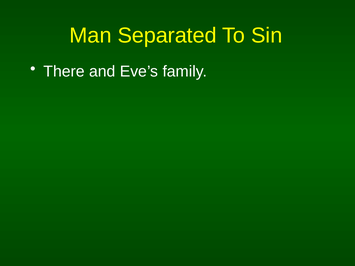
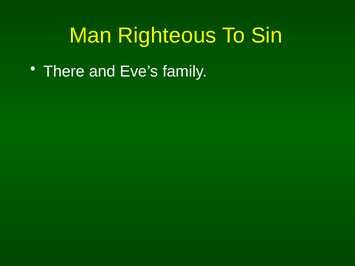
Separated: Separated -> Righteous
